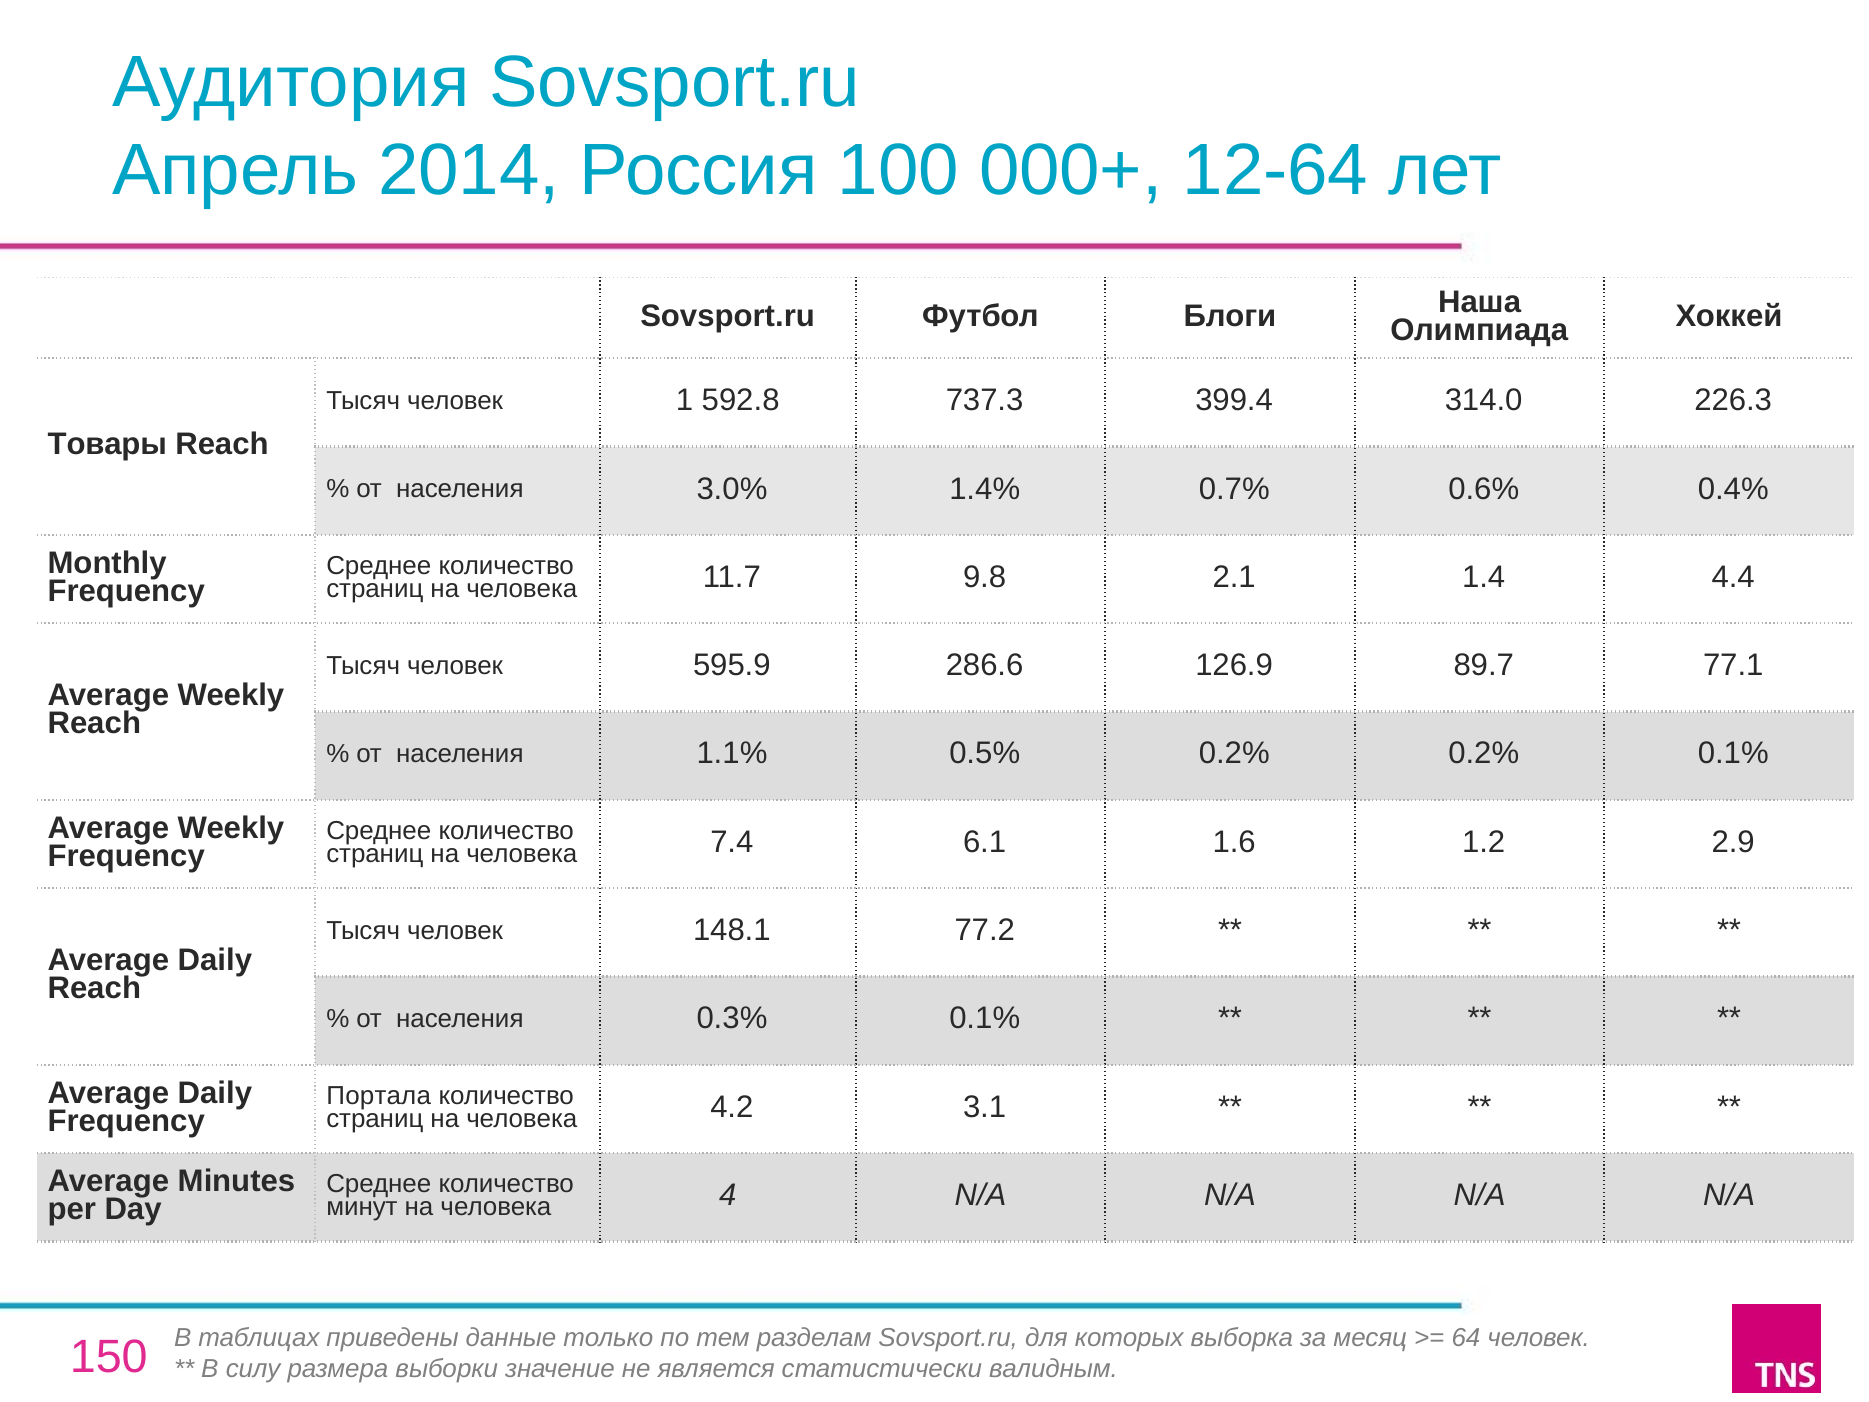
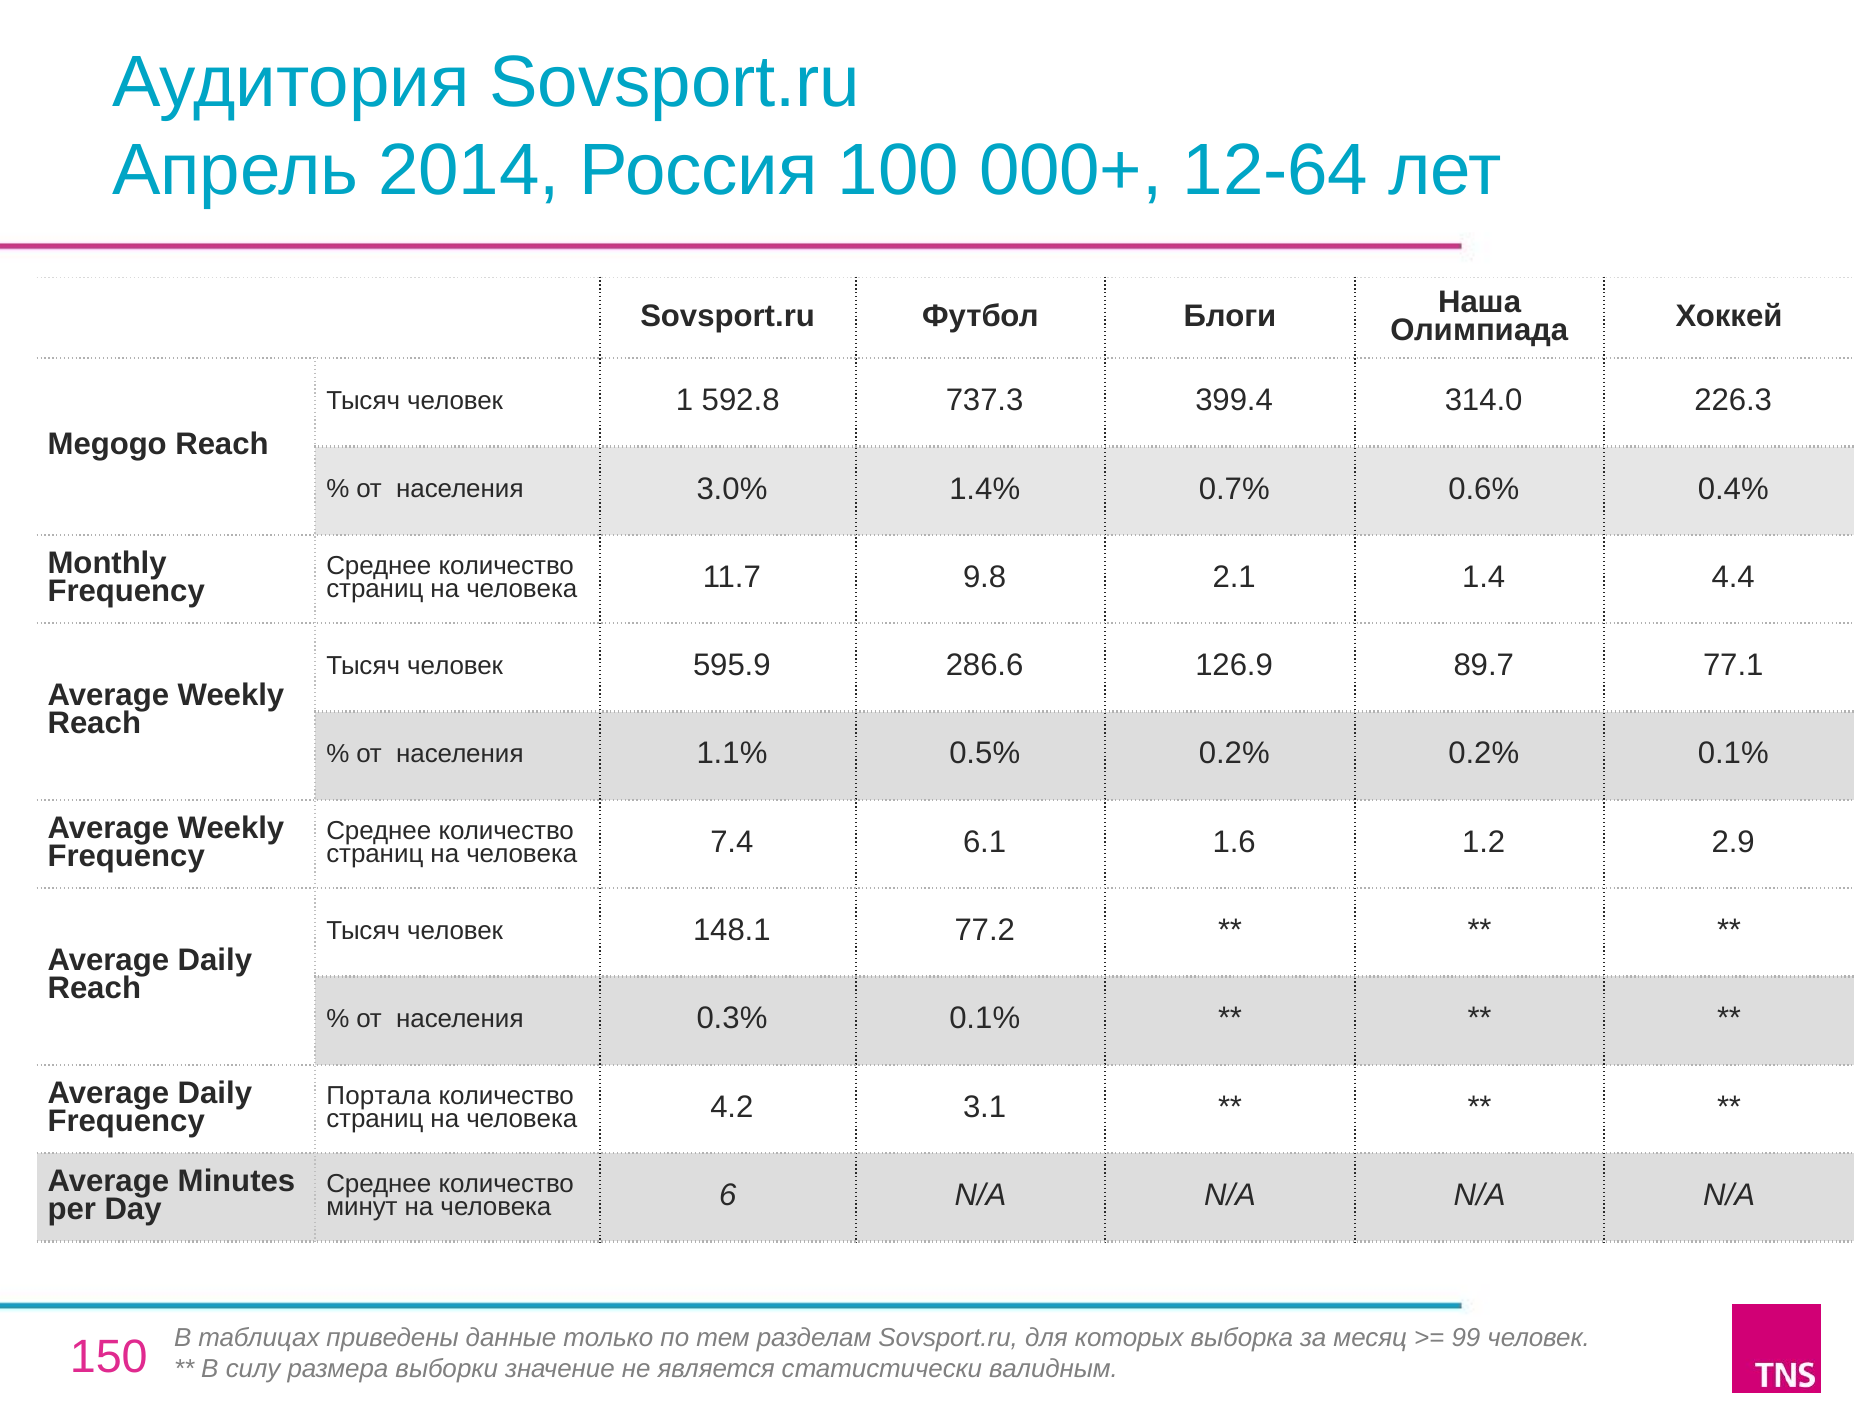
Товары: Товары -> Megogo
4: 4 -> 6
64: 64 -> 99
